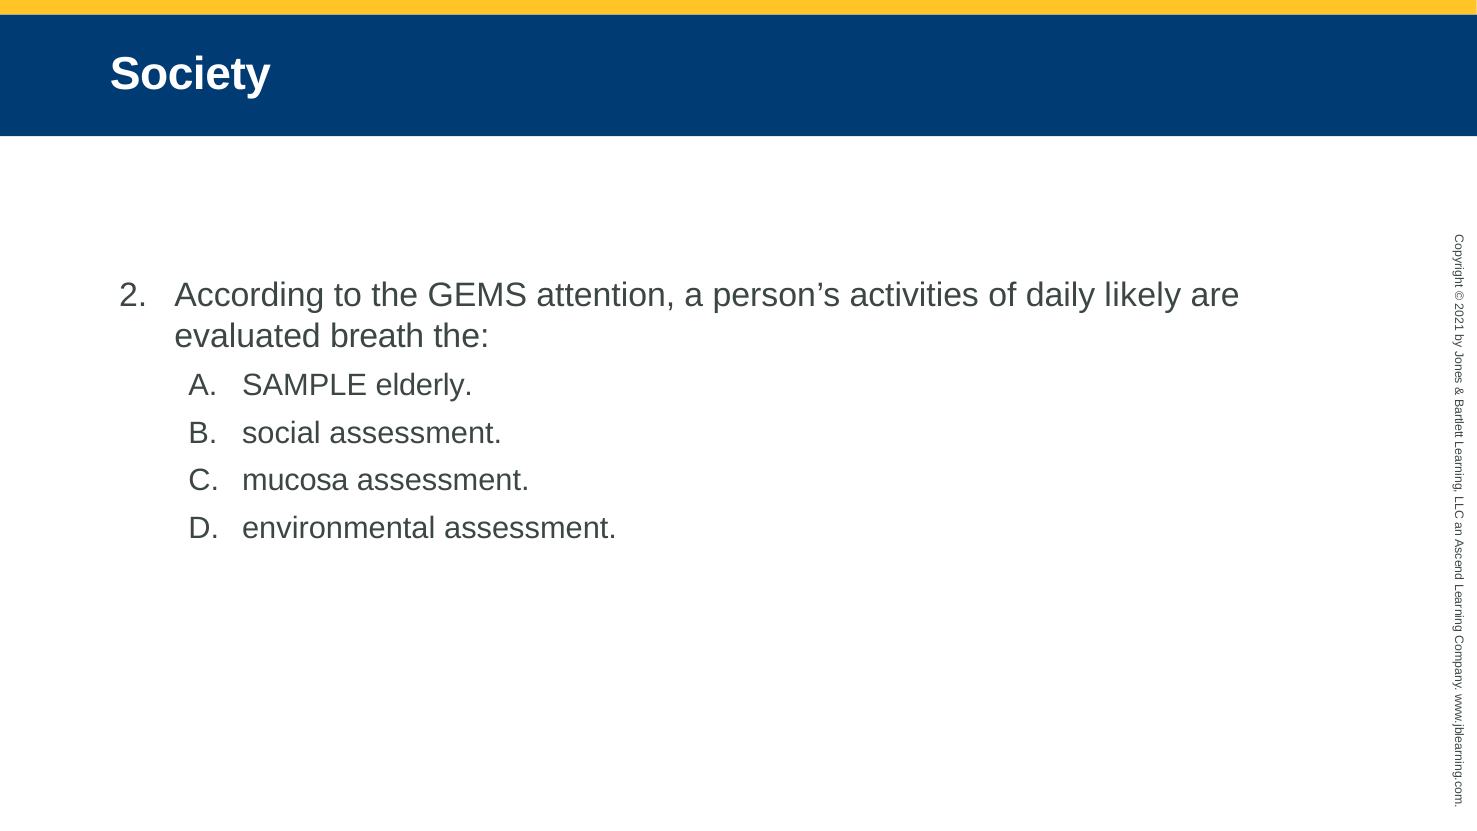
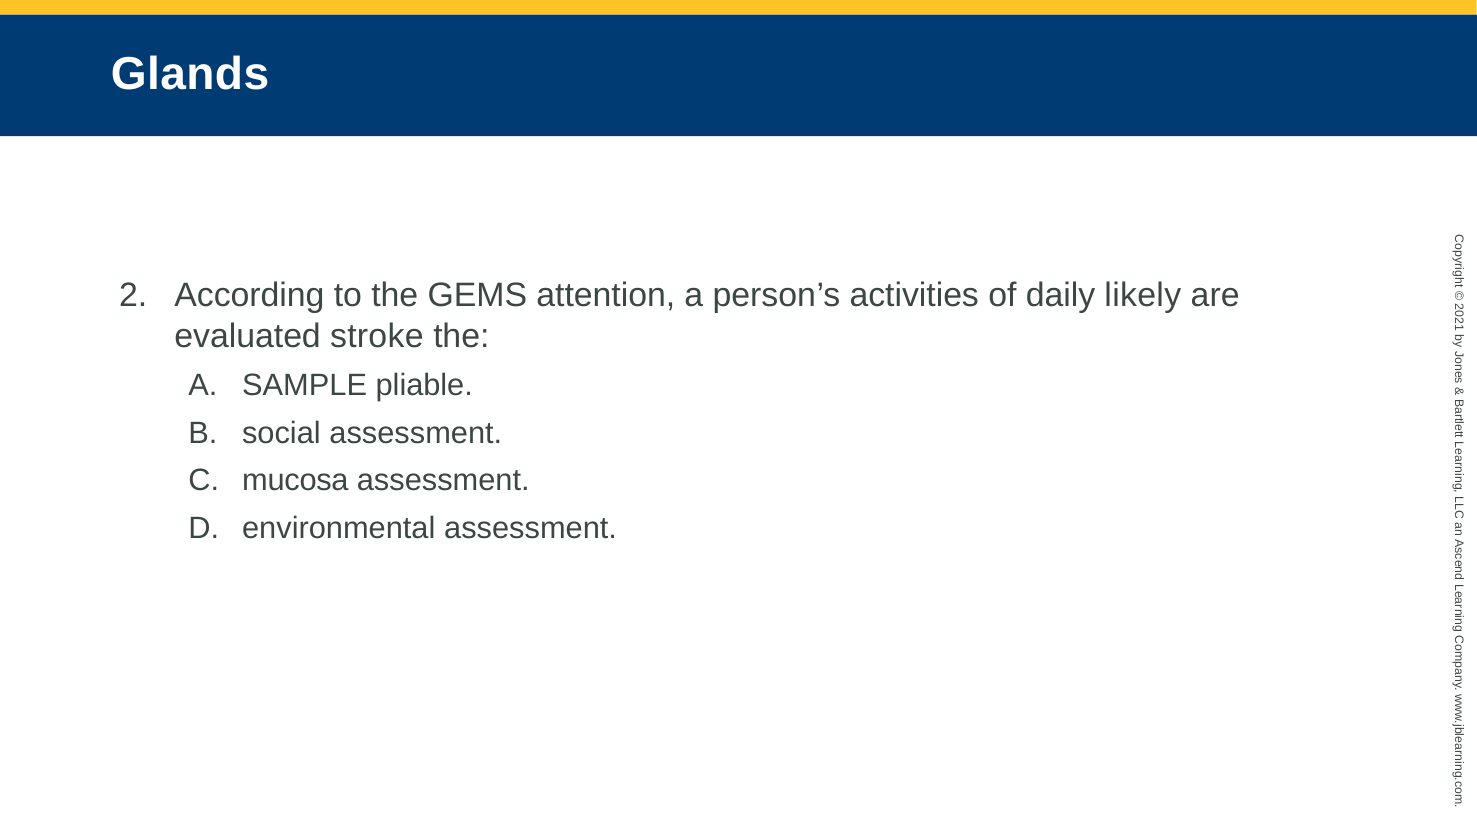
Society: Society -> Glands
breath: breath -> stroke
elderly: elderly -> pliable
